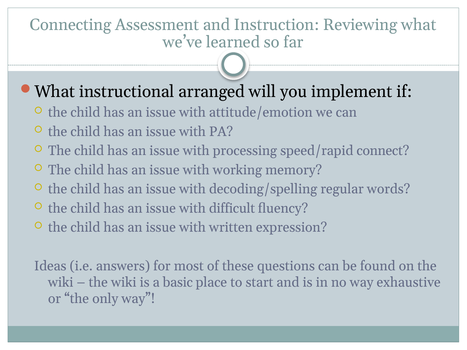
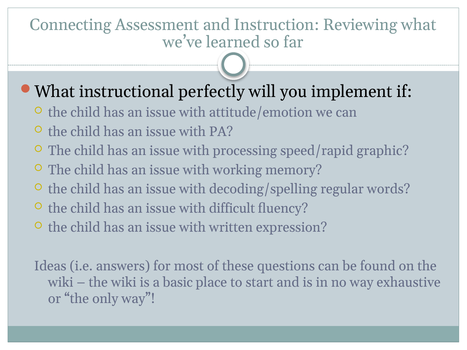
arranged: arranged -> perfectly
connect: connect -> graphic
